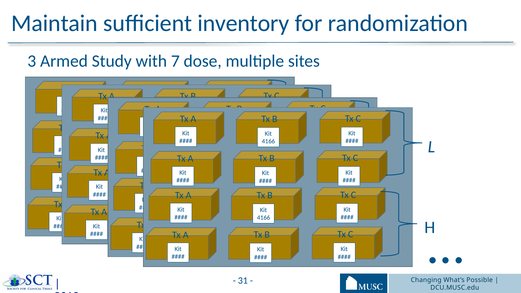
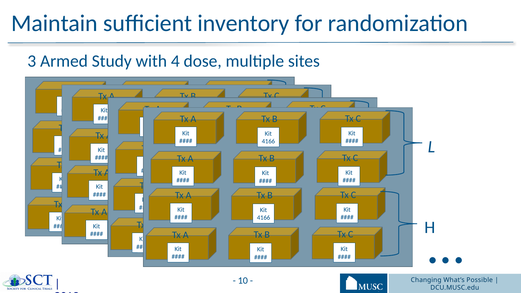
7: 7 -> 4
31: 31 -> 10
